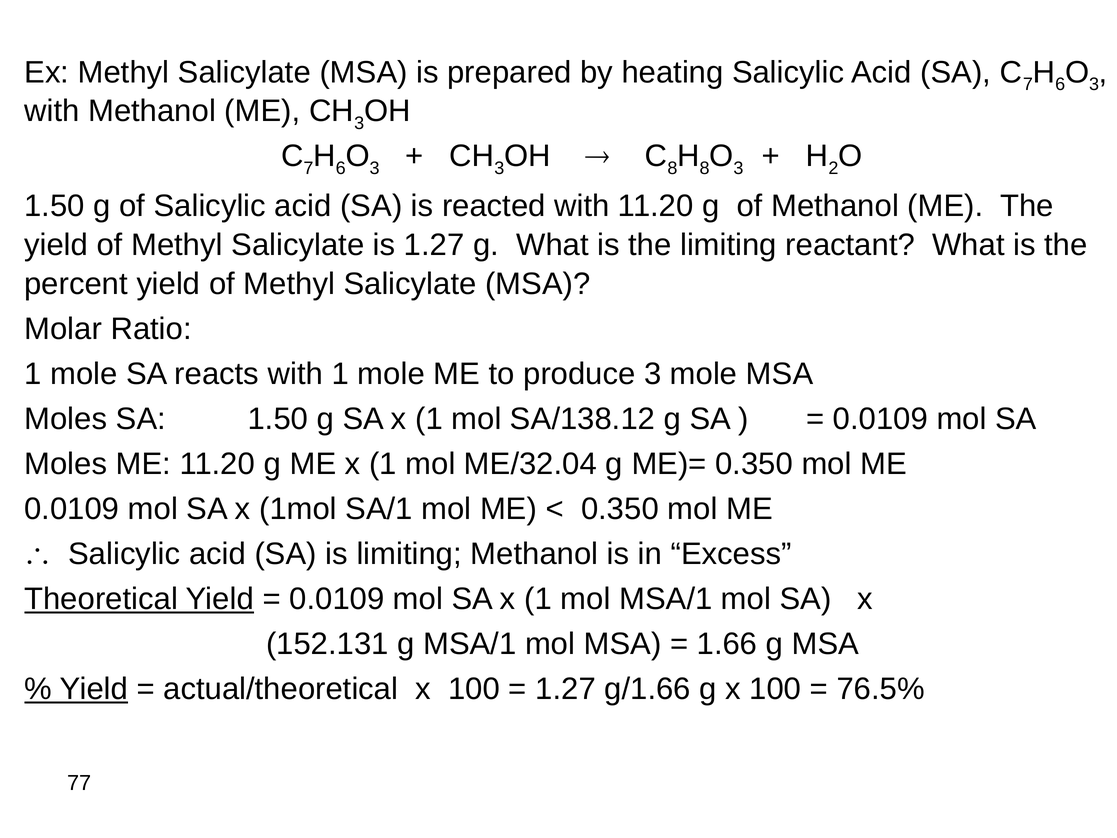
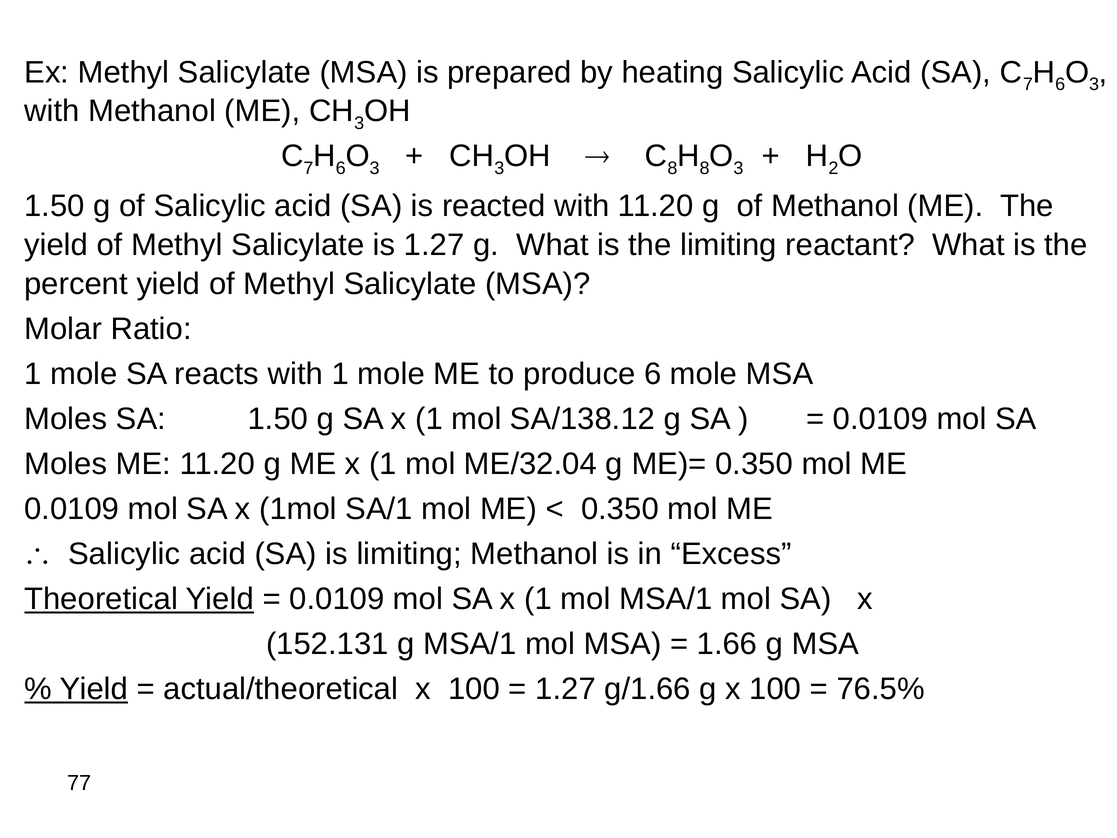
produce 3: 3 -> 6
